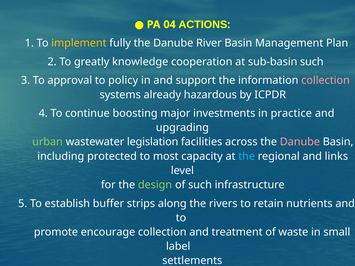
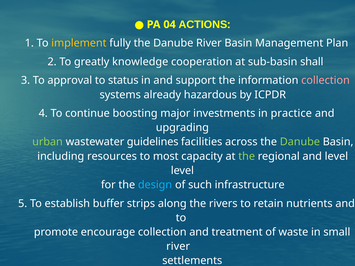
sub-basin such: such -> shall
policy: policy -> status
legislation: legislation -> guidelines
Danube at (300, 142) colour: pink -> light green
protected: protected -> resources
the at (247, 156) colour: light blue -> light green
and links: links -> level
design colour: light green -> light blue
label at (178, 247): label -> river
